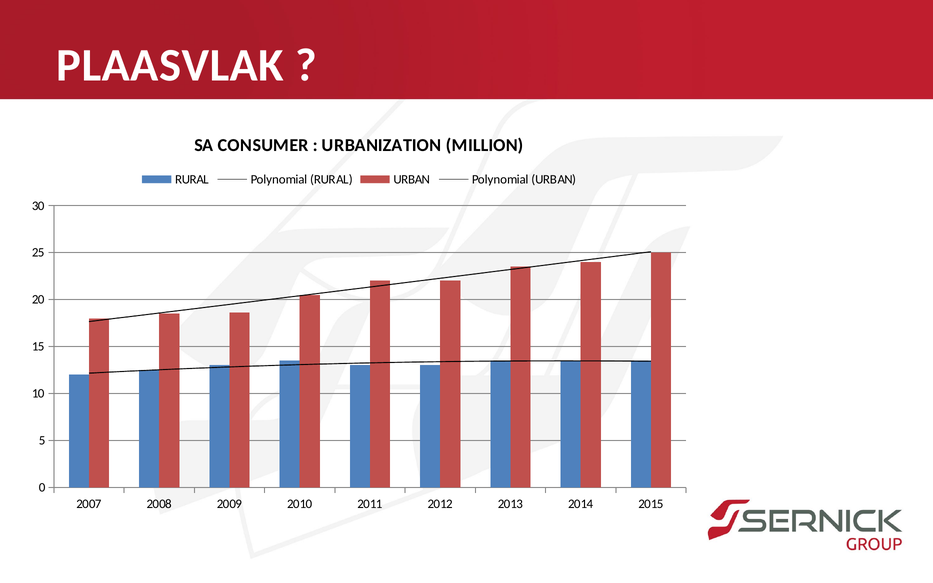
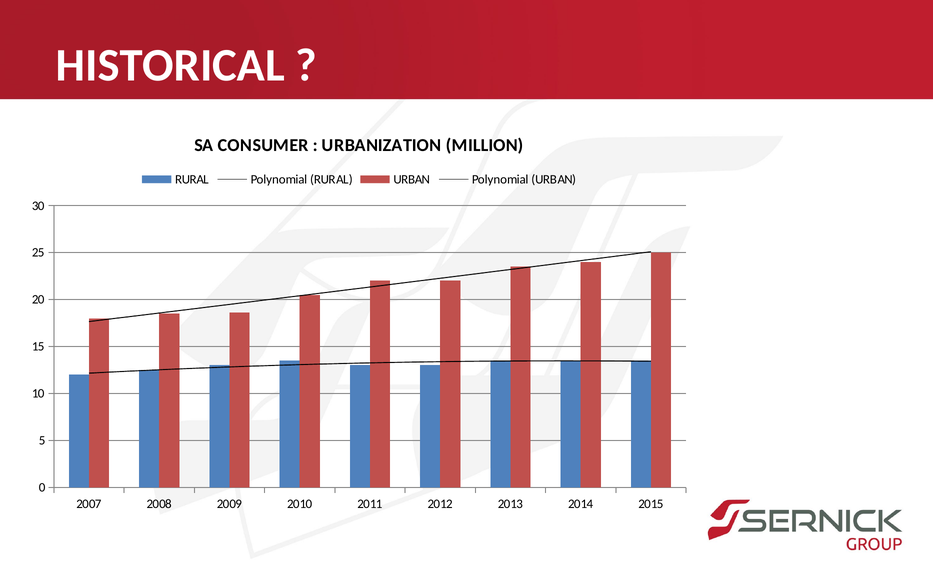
PLAASVLAK: PLAASVLAK -> HISTORICAL
